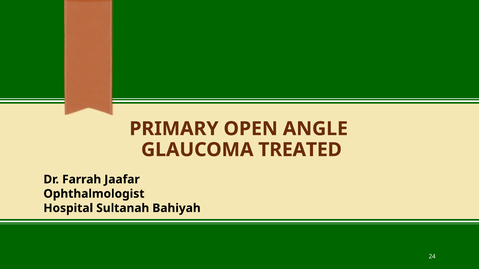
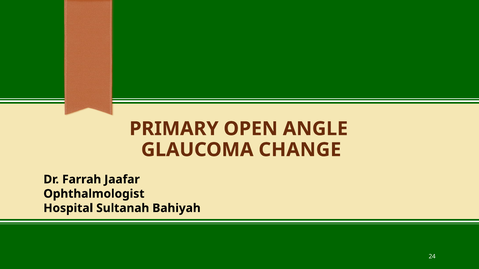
TREATED: TREATED -> CHANGE
